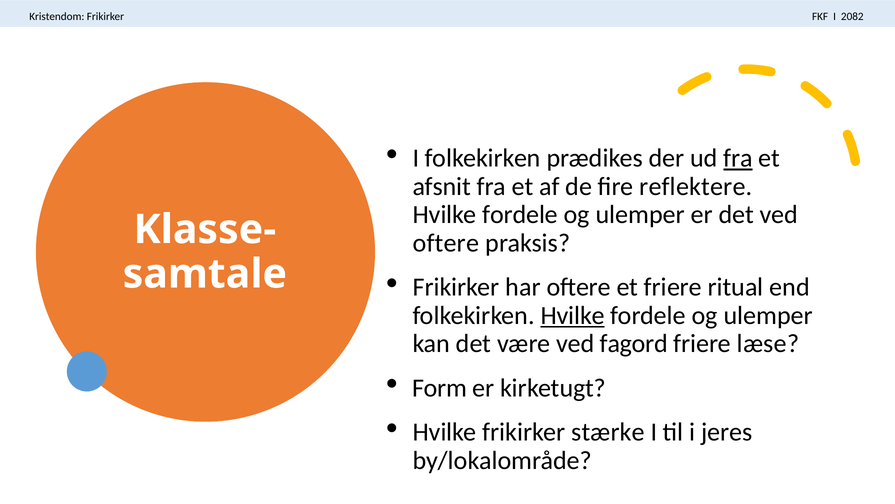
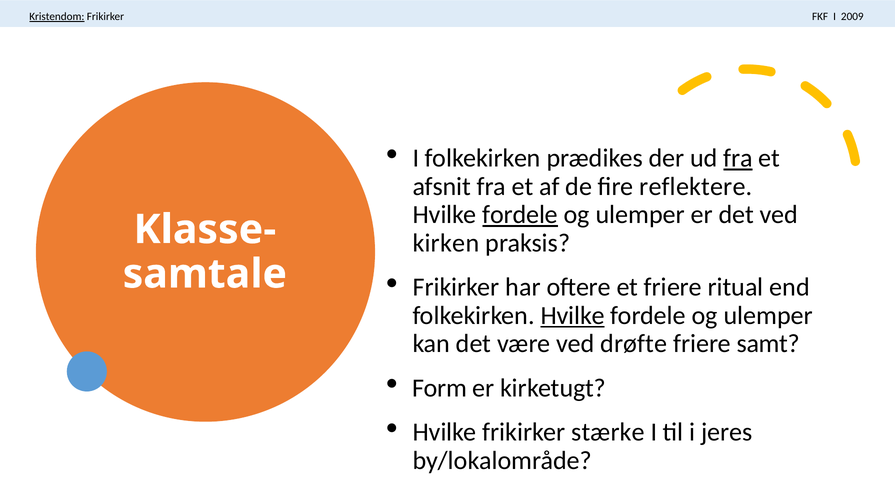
Kristendom underline: none -> present
2082: 2082 -> 2009
fordele at (520, 215) underline: none -> present
oftere at (446, 243): oftere -> kirken
fagord: fagord -> drøfte
læse: læse -> samt
